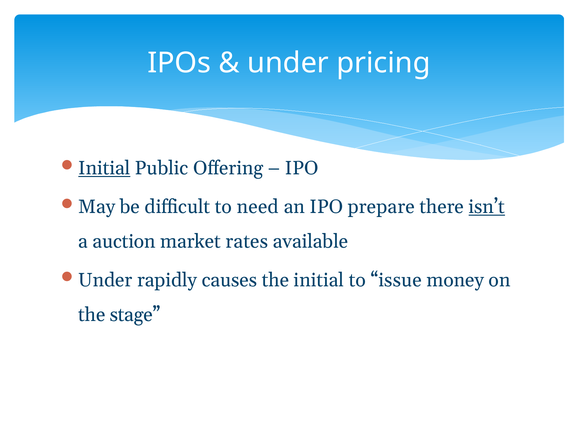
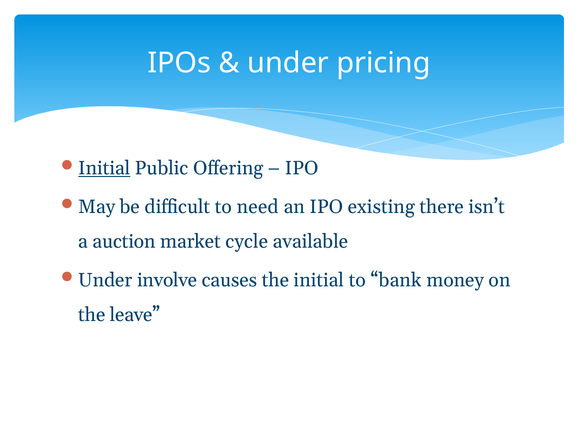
prepare: prepare -> existing
isn’t underline: present -> none
rates: rates -> cycle
rapidly: rapidly -> involve
issue: issue -> bank
stage: stage -> leave
